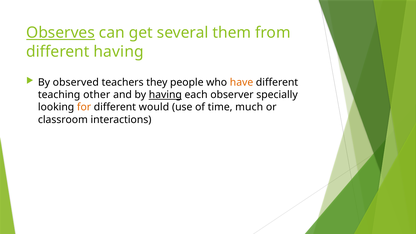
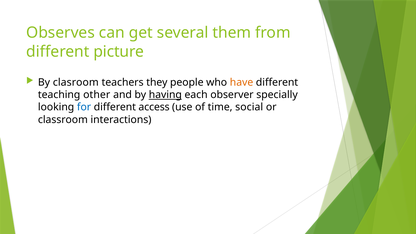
Observes underline: present -> none
different having: having -> picture
observed: observed -> clasroom
for colour: orange -> blue
would: would -> access
much: much -> social
